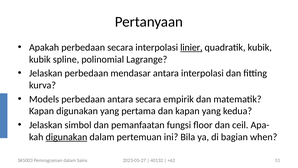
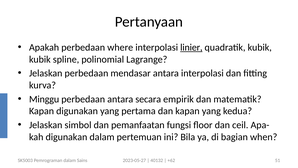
perbedaan secara: secara -> where
Models: Models -> Minggu
digunakan at (66, 137) underline: present -> none
